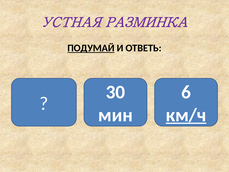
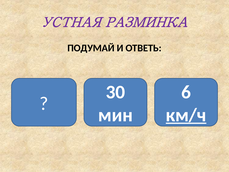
ПОДУМАЙ underline: present -> none
